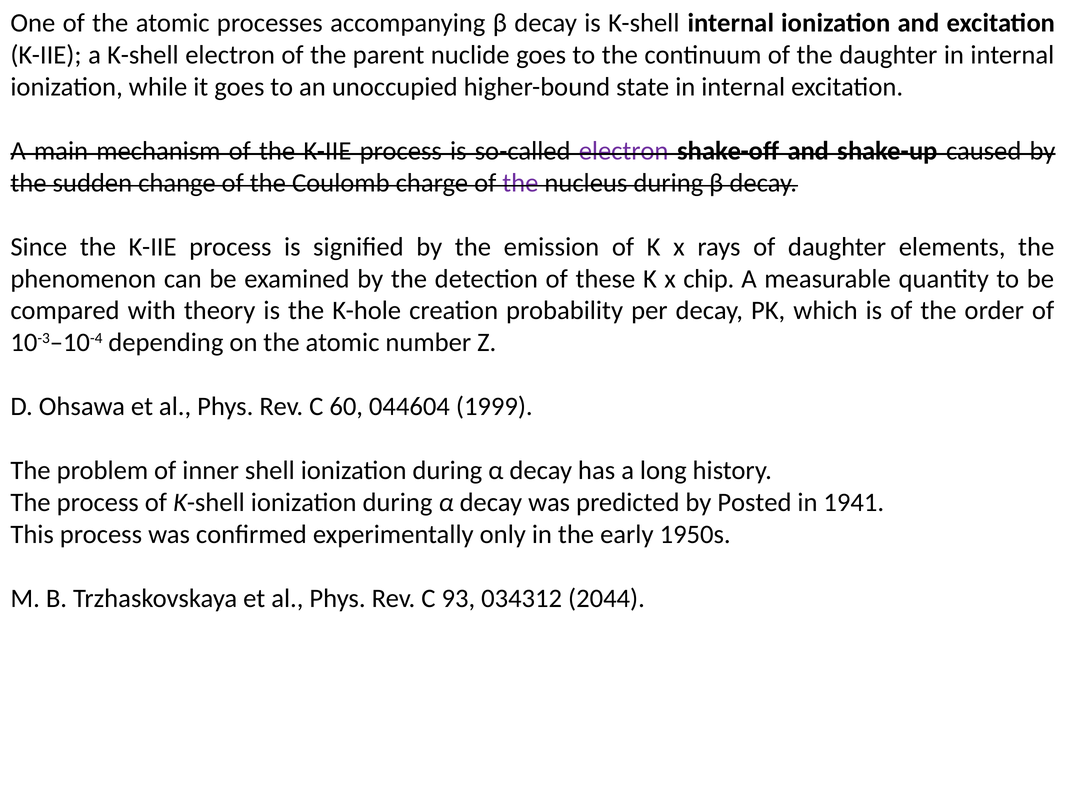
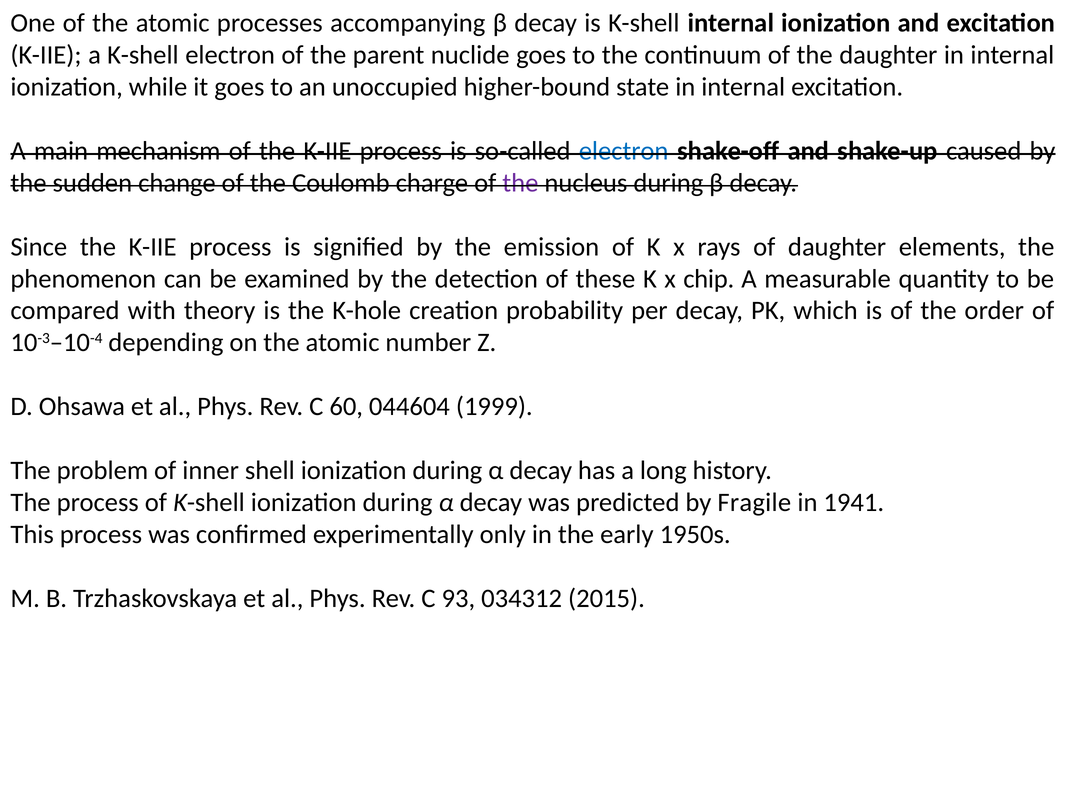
electron at (624, 151) colour: purple -> blue
Posted: Posted -> Fragile
2044: 2044 -> 2015
